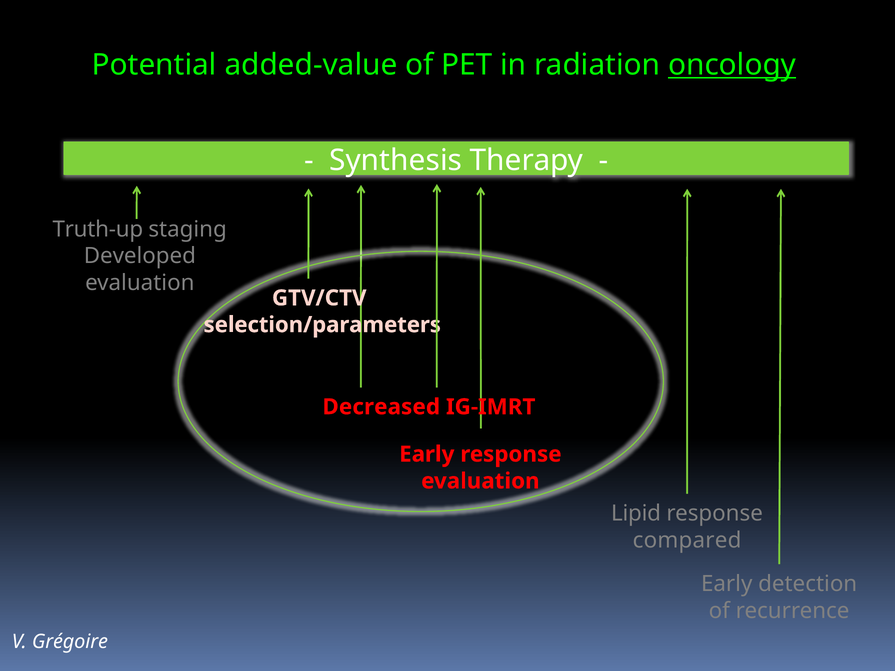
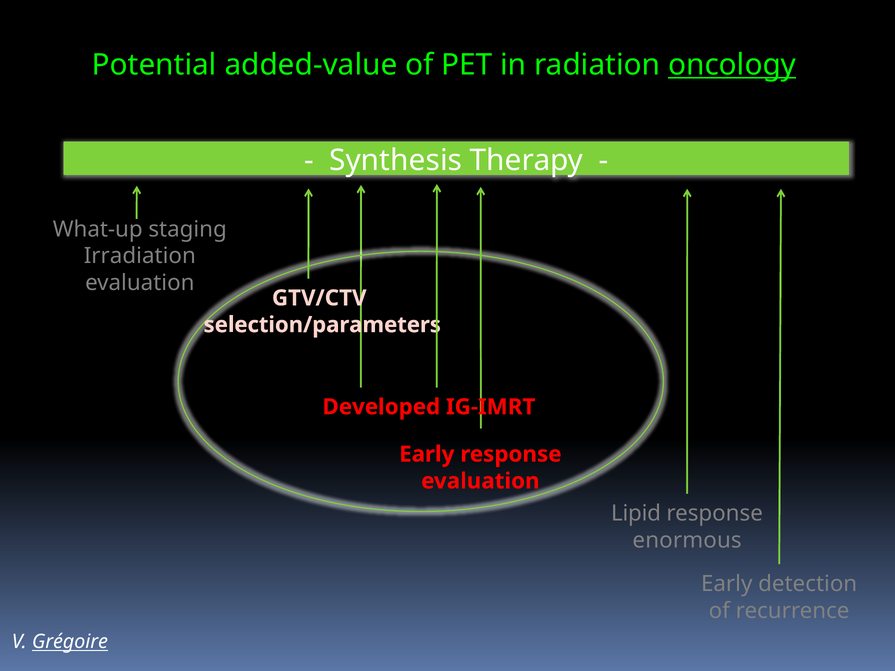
Truth-up: Truth-up -> What-up
Developed: Developed -> Irradiation
Decreased: Decreased -> Developed
compared: compared -> enormous
Grégoire underline: none -> present
